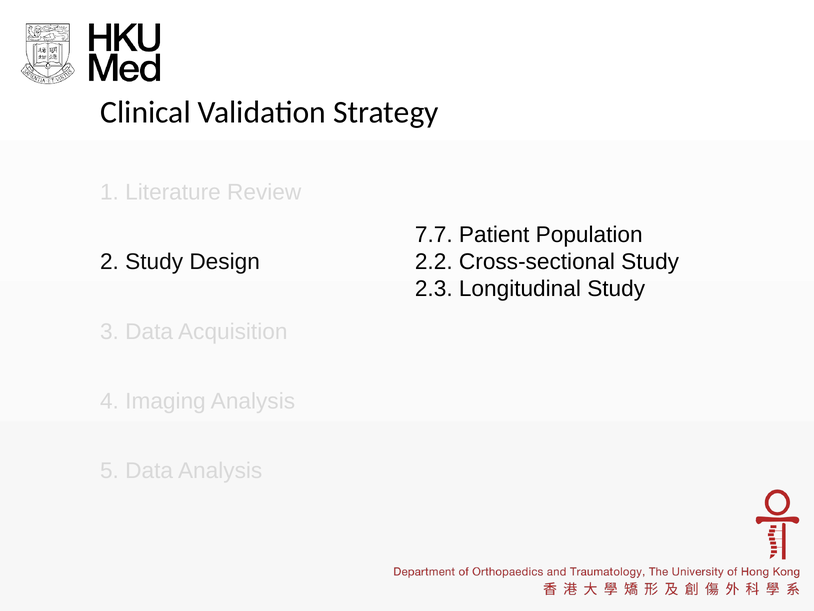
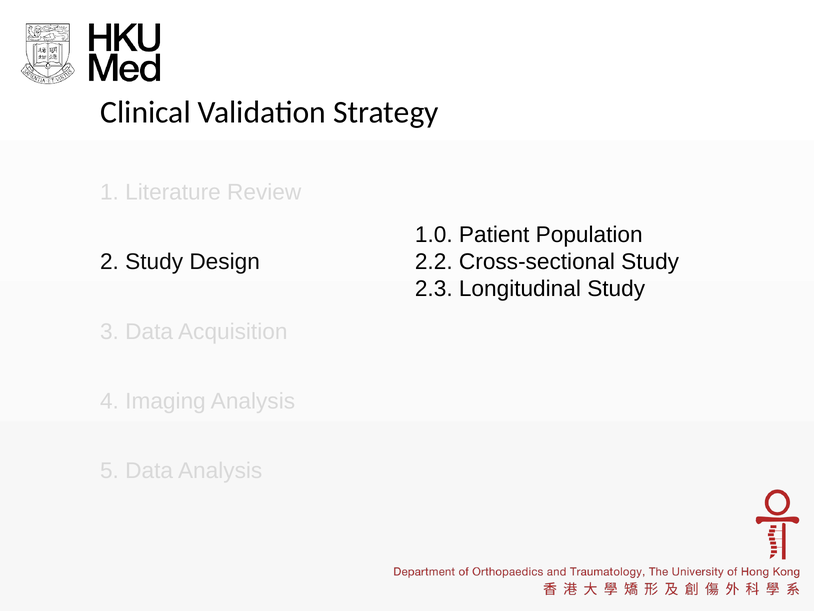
7.7: 7.7 -> 1.0
